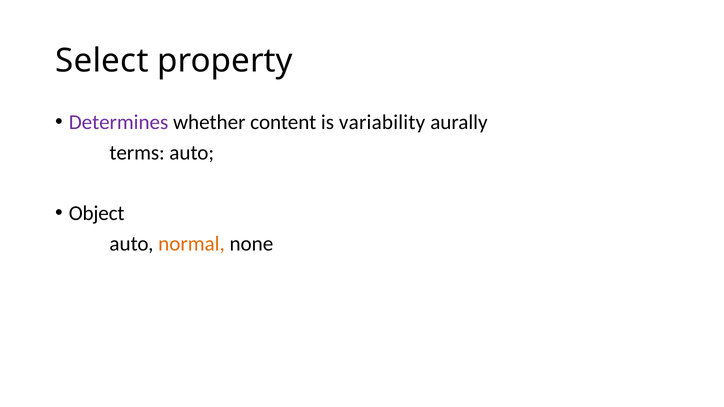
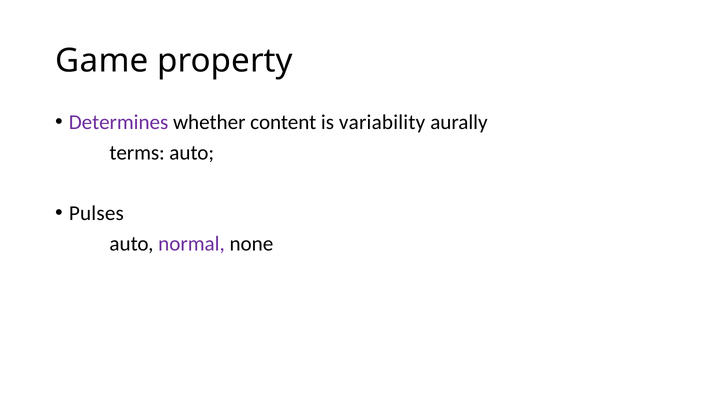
Select: Select -> Game
Object: Object -> Pulses
normal colour: orange -> purple
